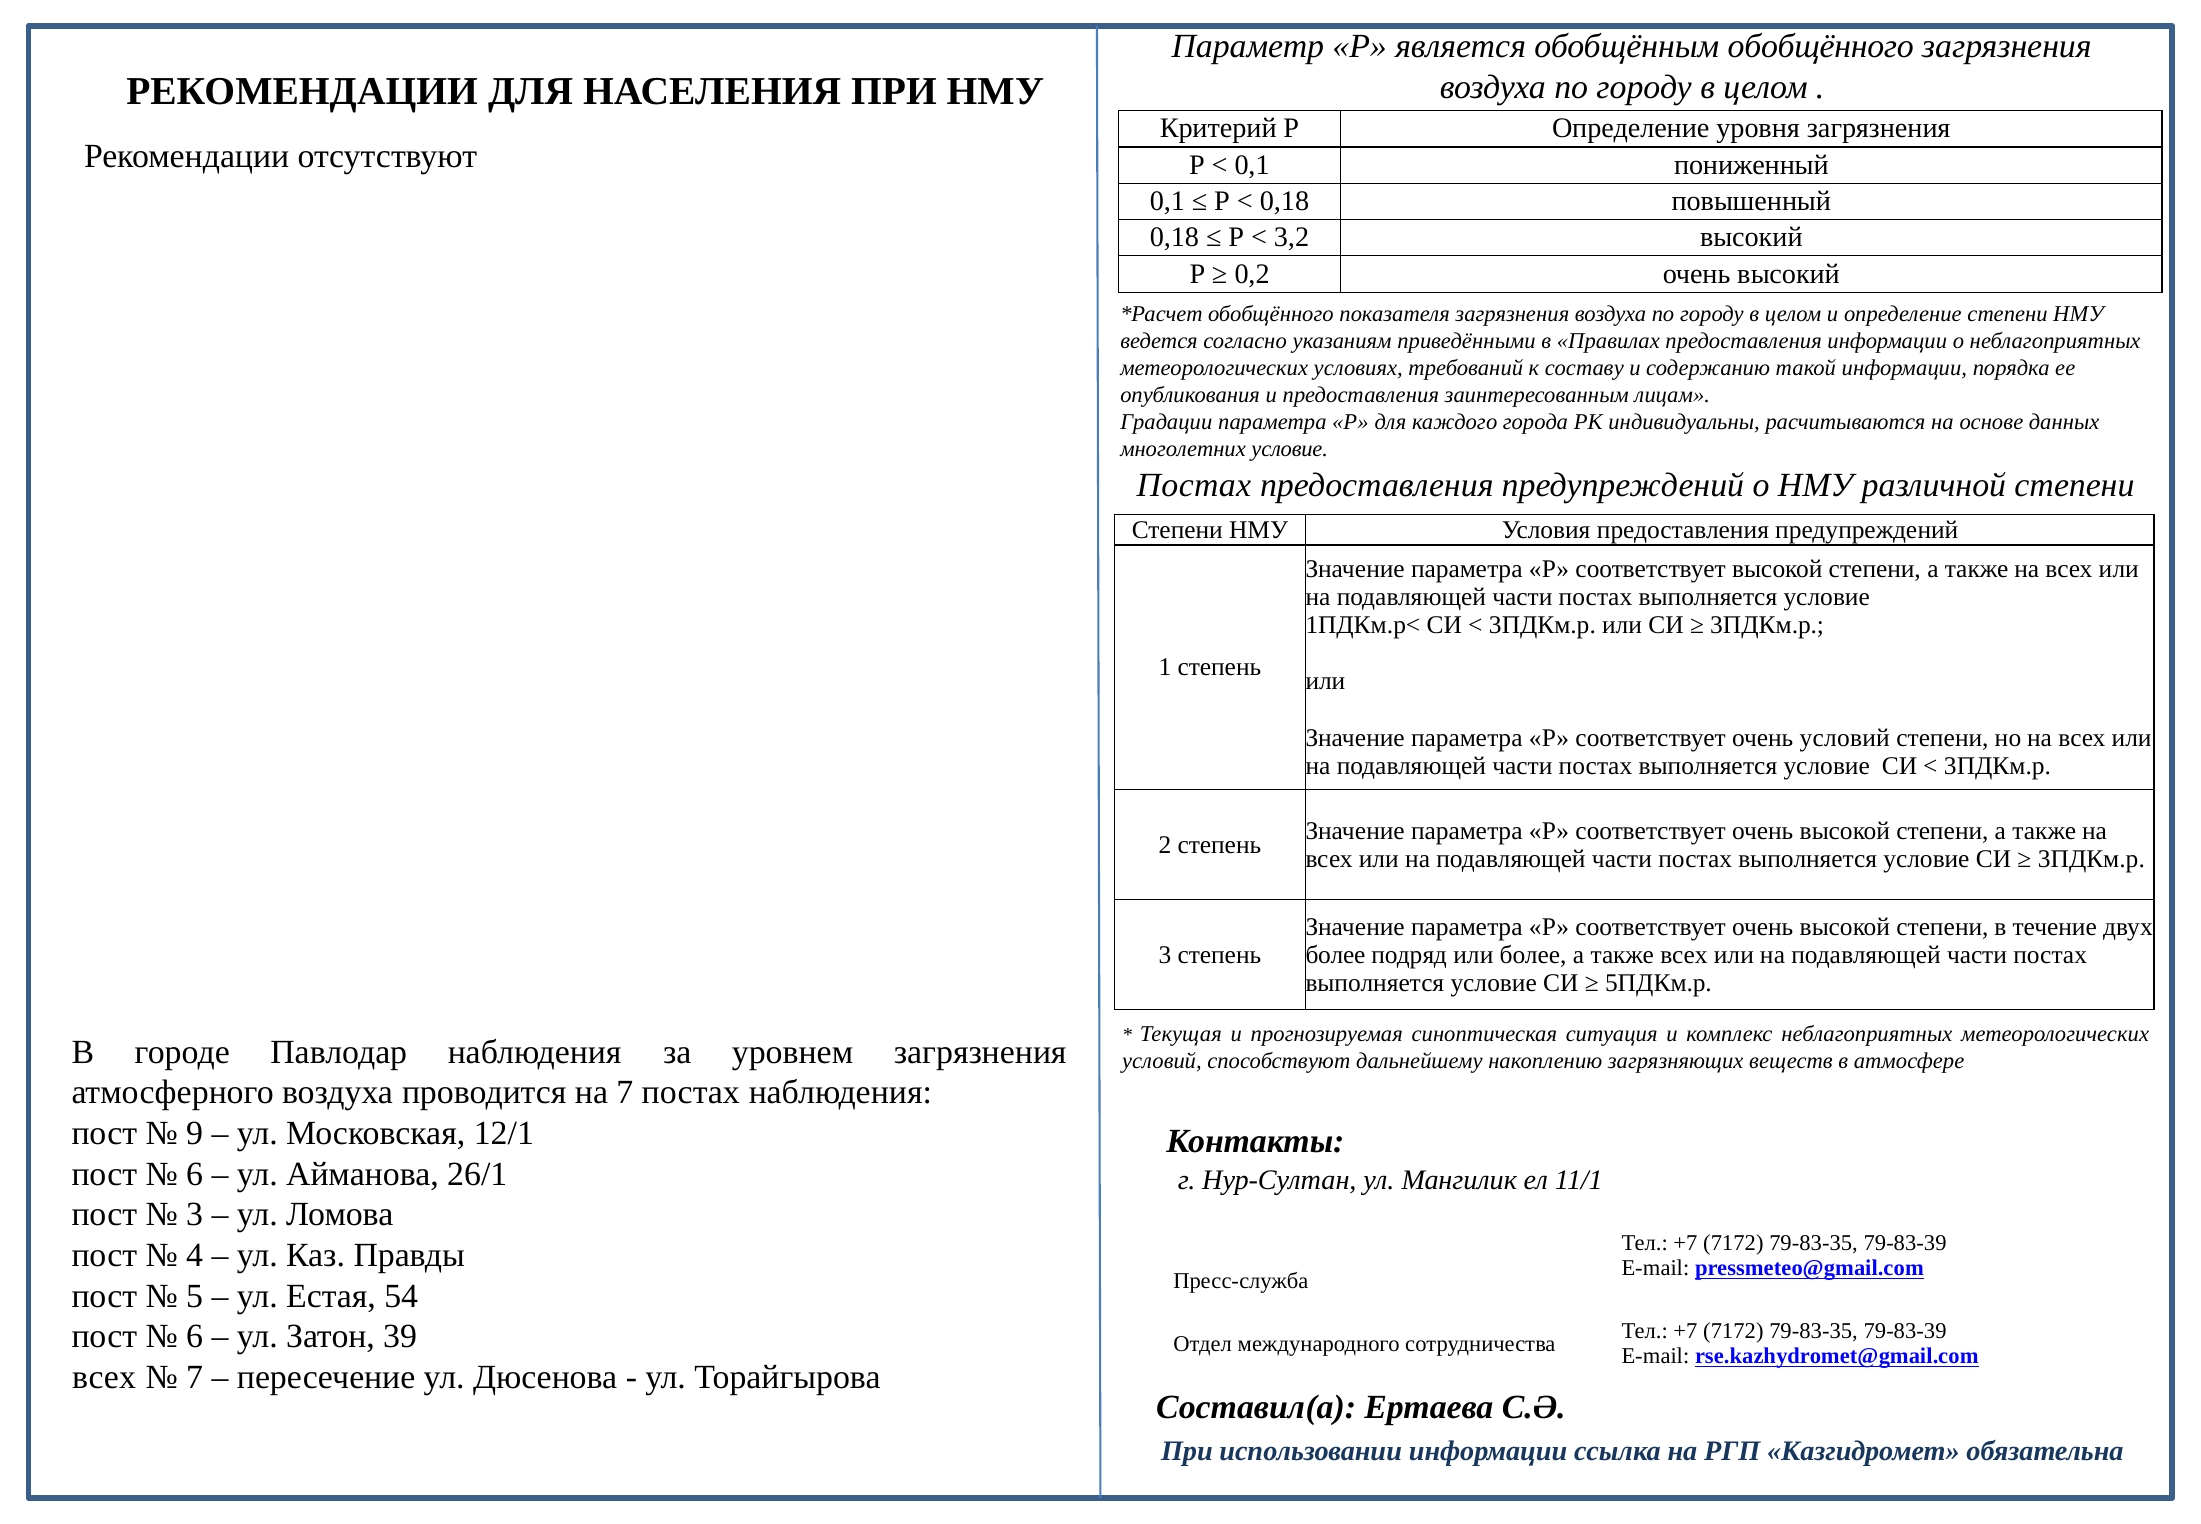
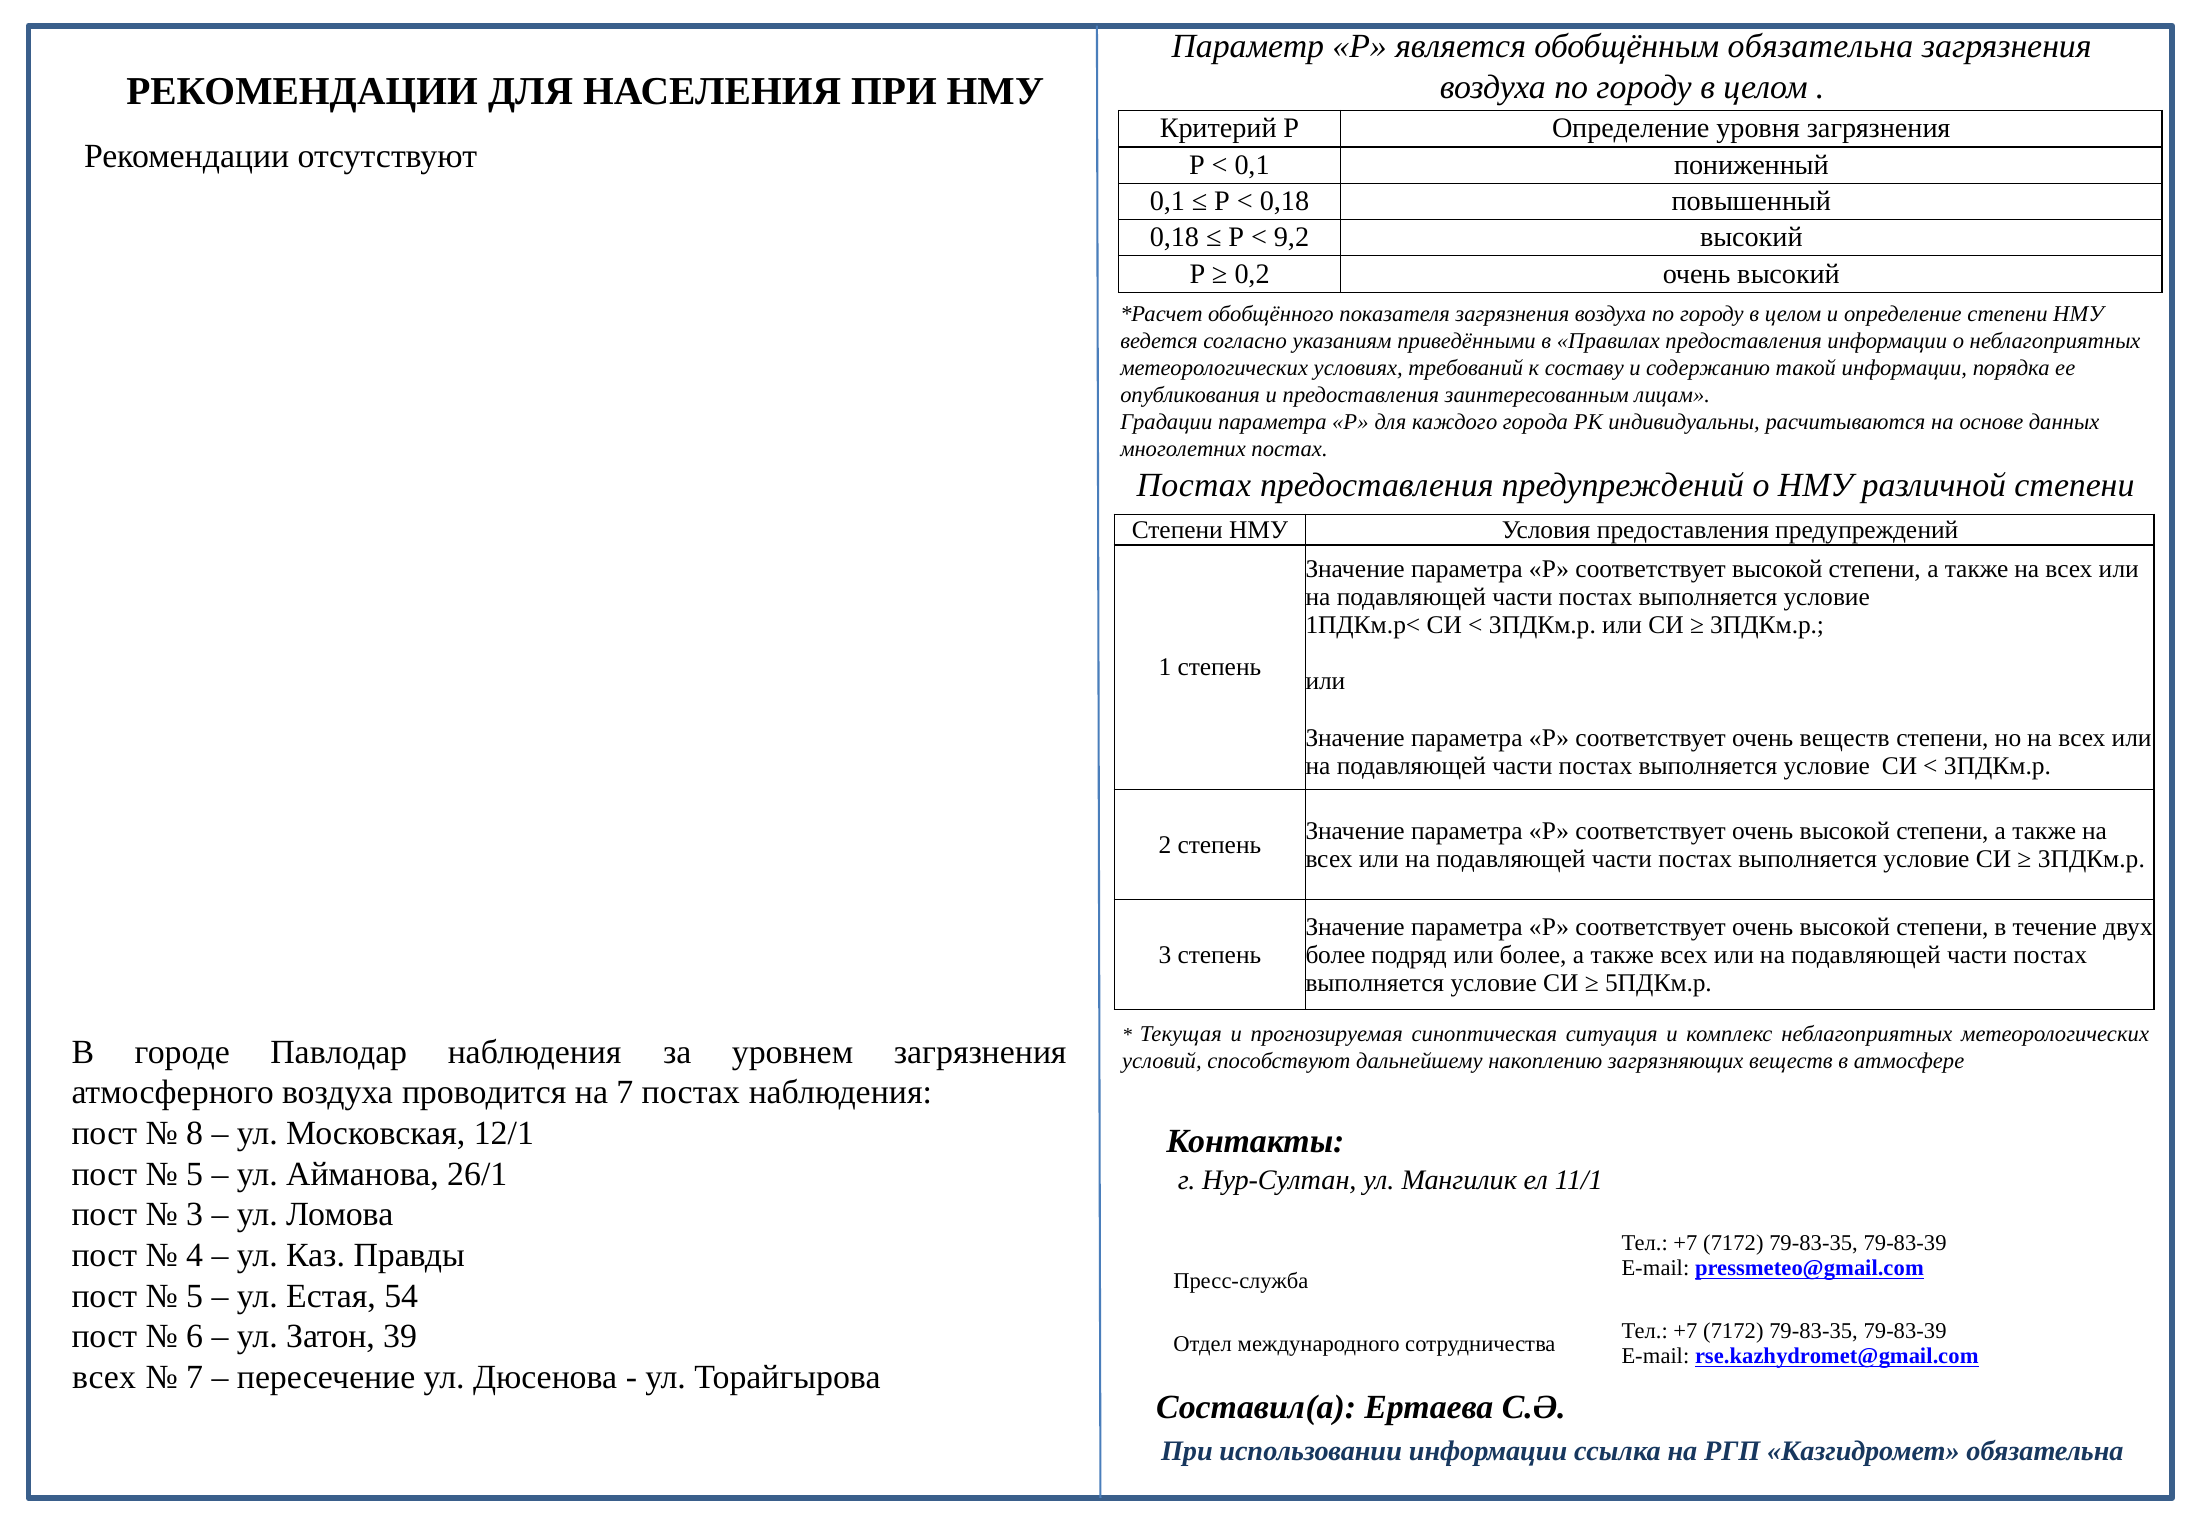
обобщённым обобщённого: обобщённого -> обязательна
3,2: 3,2 -> 9,2
многолетних условие: условие -> постах
очень условий: условий -> веществ
9: 9 -> 8
6 at (195, 1174): 6 -> 5
